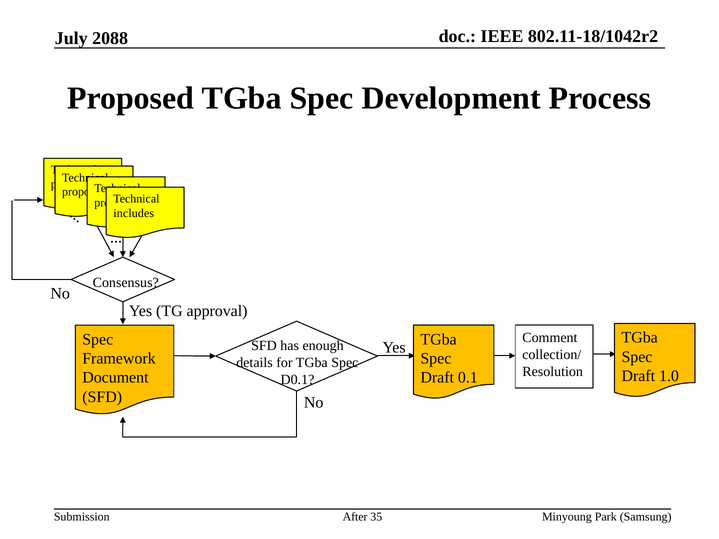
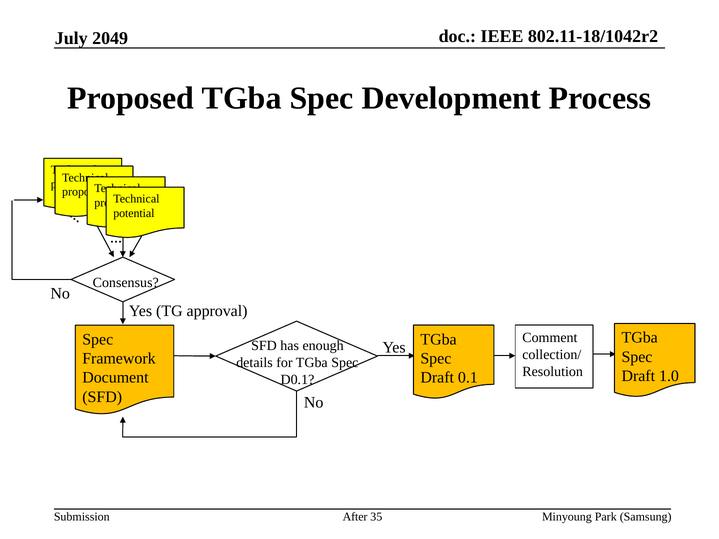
2088: 2088 -> 2049
includes: includes -> potential
